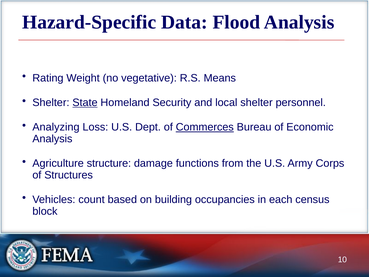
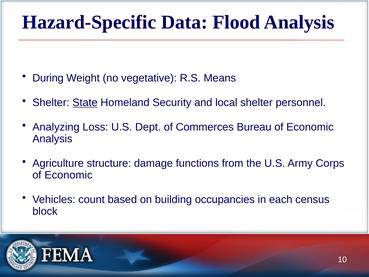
Rating: Rating -> During
Commerces underline: present -> none
Structures at (69, 175): Structures -> Economic
